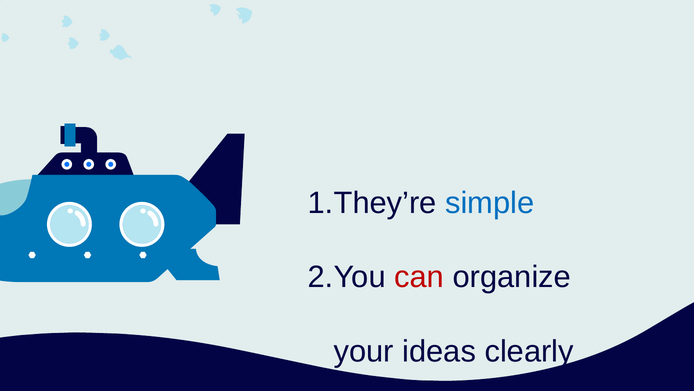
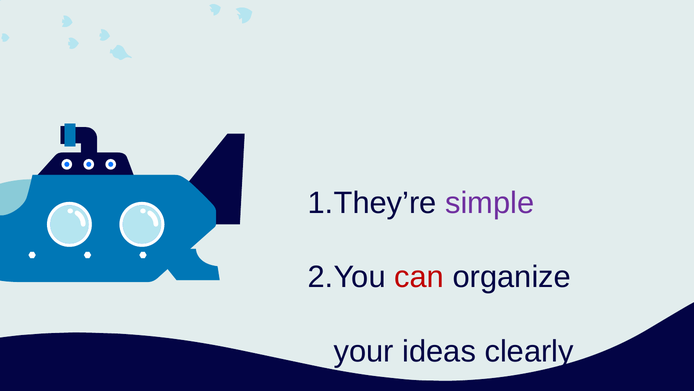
simple colour: blue -> purple
